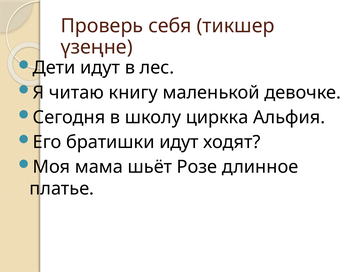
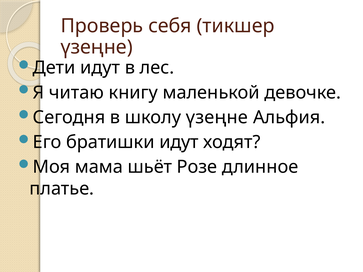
школу циркка: циркка -> үзеңне
